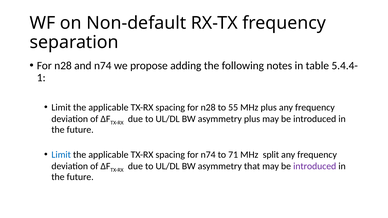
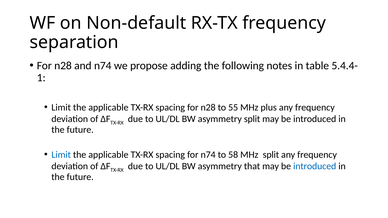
asymmetry plus: plus -> split
71: 71 -> 58
introduced at (315, 166) colour: purple -> blue
